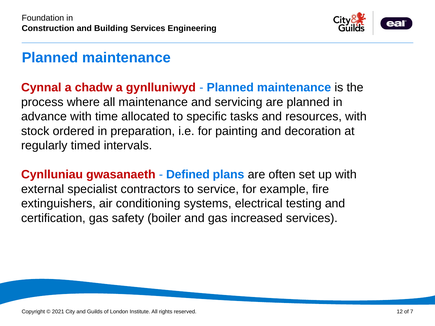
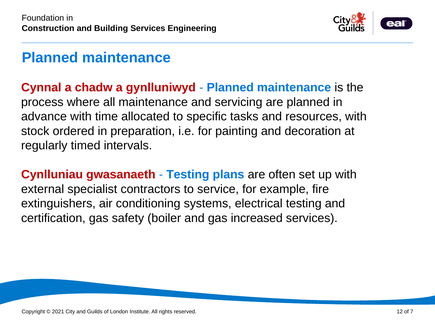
Defined at (188, 175): Defined -> Testing
